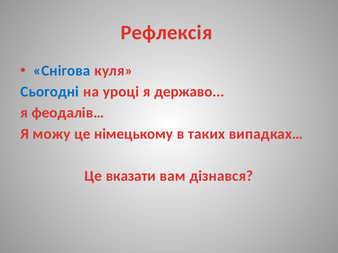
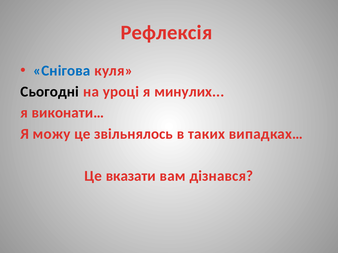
Сьогодні colour: blue -> black
державо: державо -> минулих
феодалів…: феодалів… -> виконати…
німецькому: німецькому -> звільнялось
